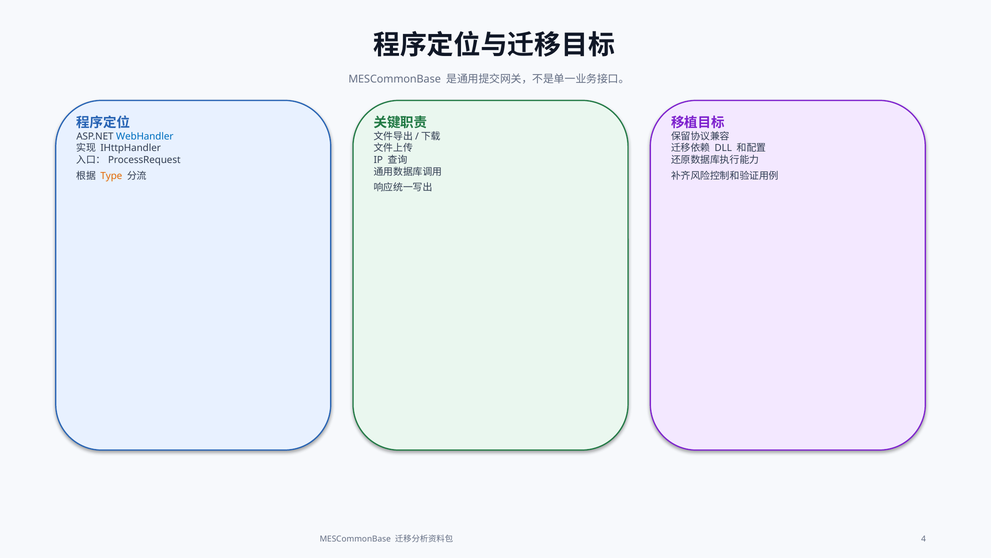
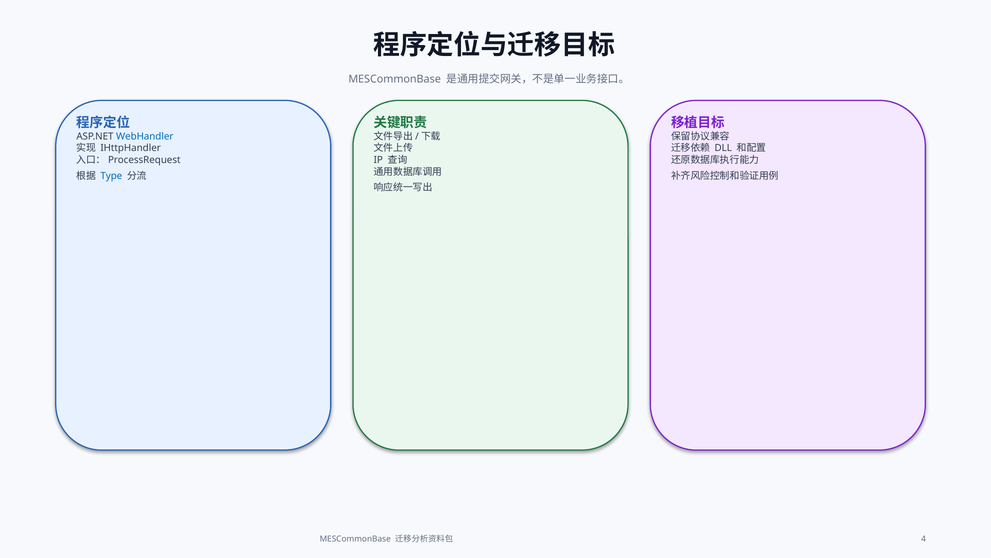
Type colour: orange -> blue
